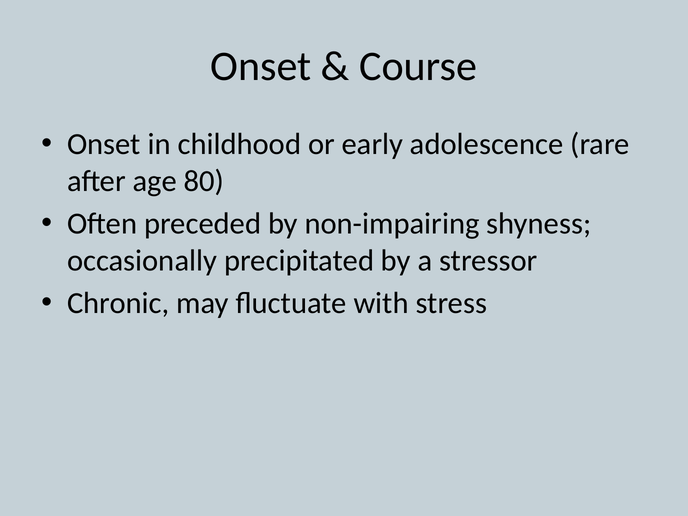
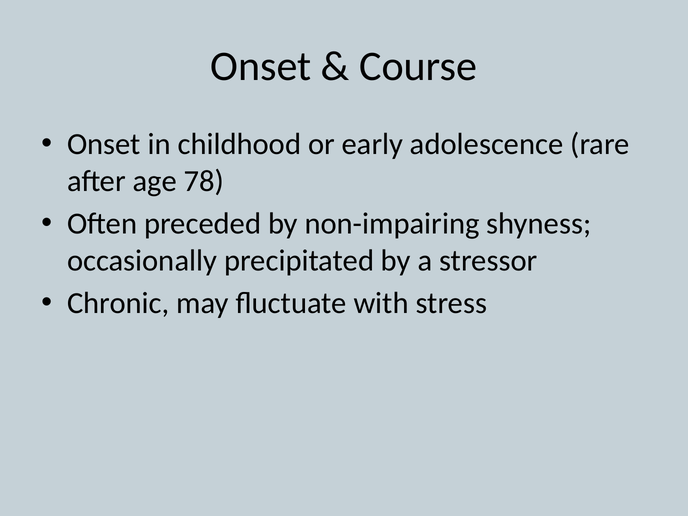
80: 80 -> 78
